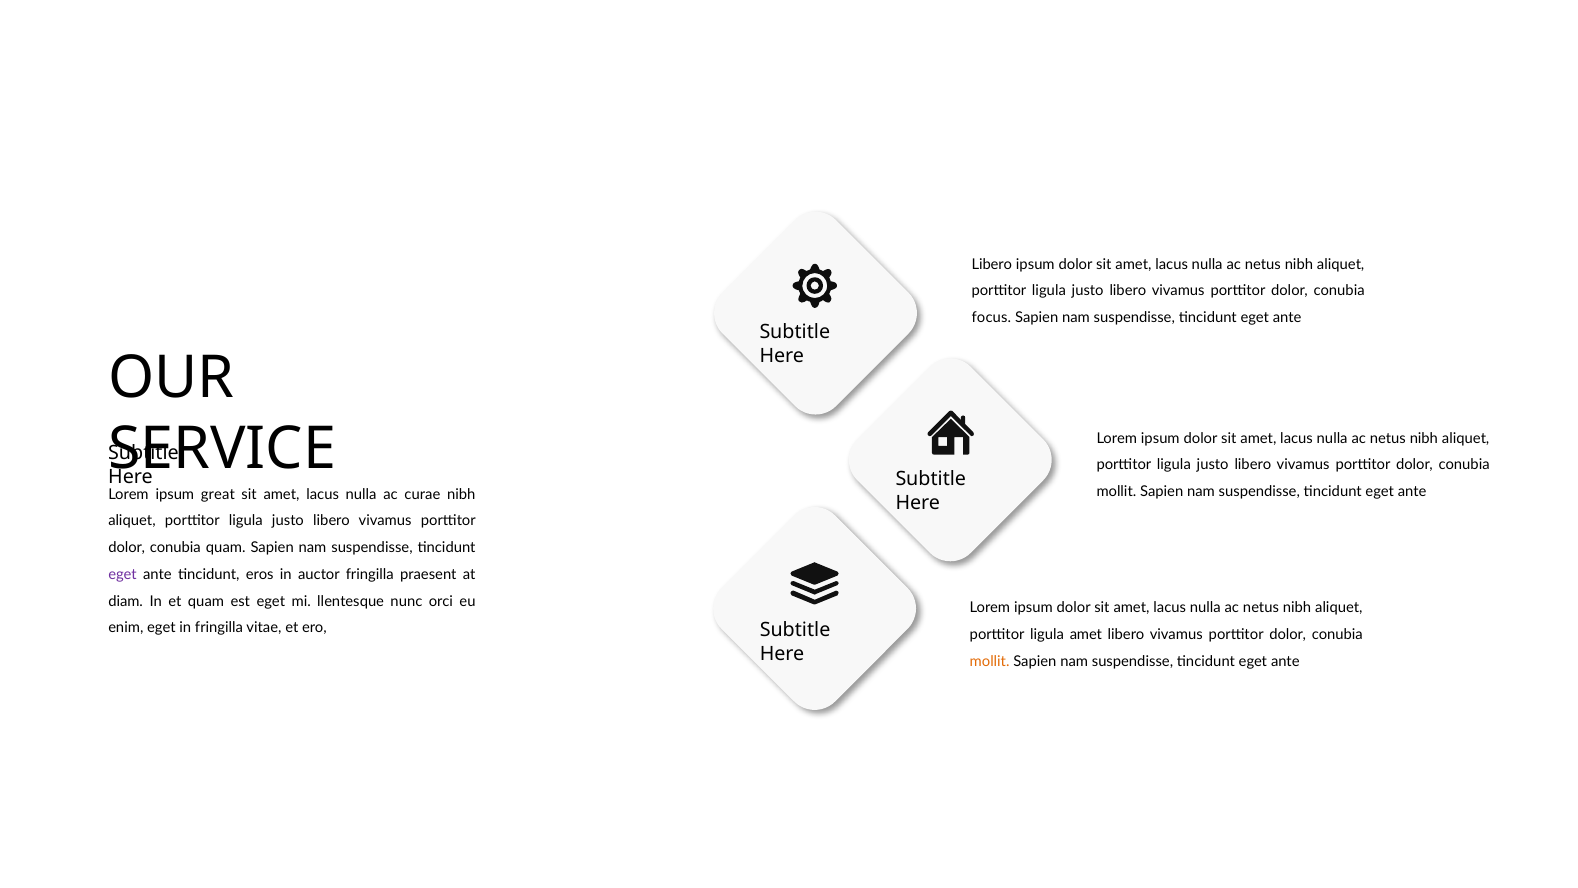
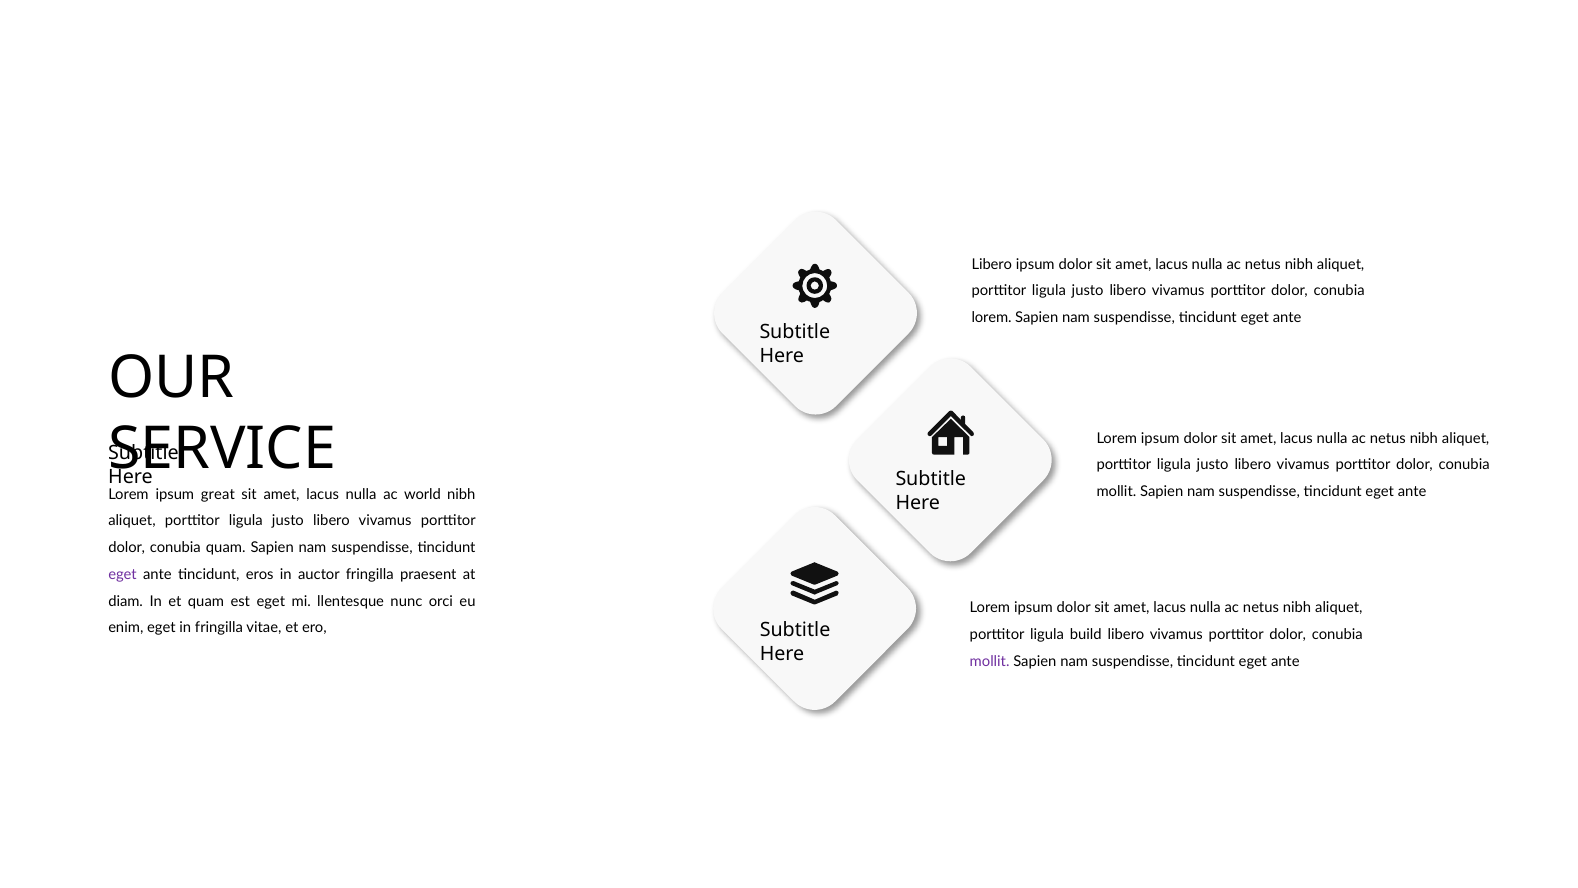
focus at (991, 317): focus -> lorem
curae: curae -> world
ligula amet: amet -> build
mollit at (990, 661) colour: orange -> purple
